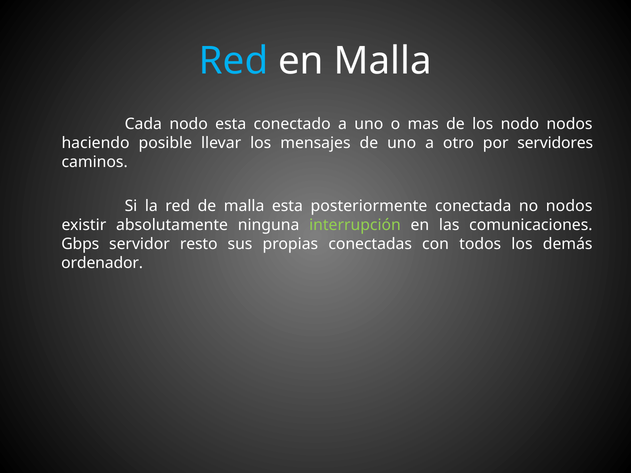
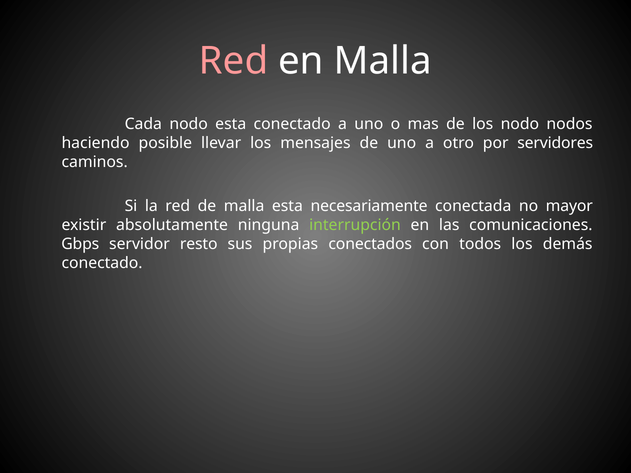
Red at (234, 61) colour: light blue -> pink
posteriormente: posteriormente -> necesariamente
no nodos: nodos -> mayor
conectadas: conectadas -> conectados
ordenador at (102, 263): ordenador -> conectado
